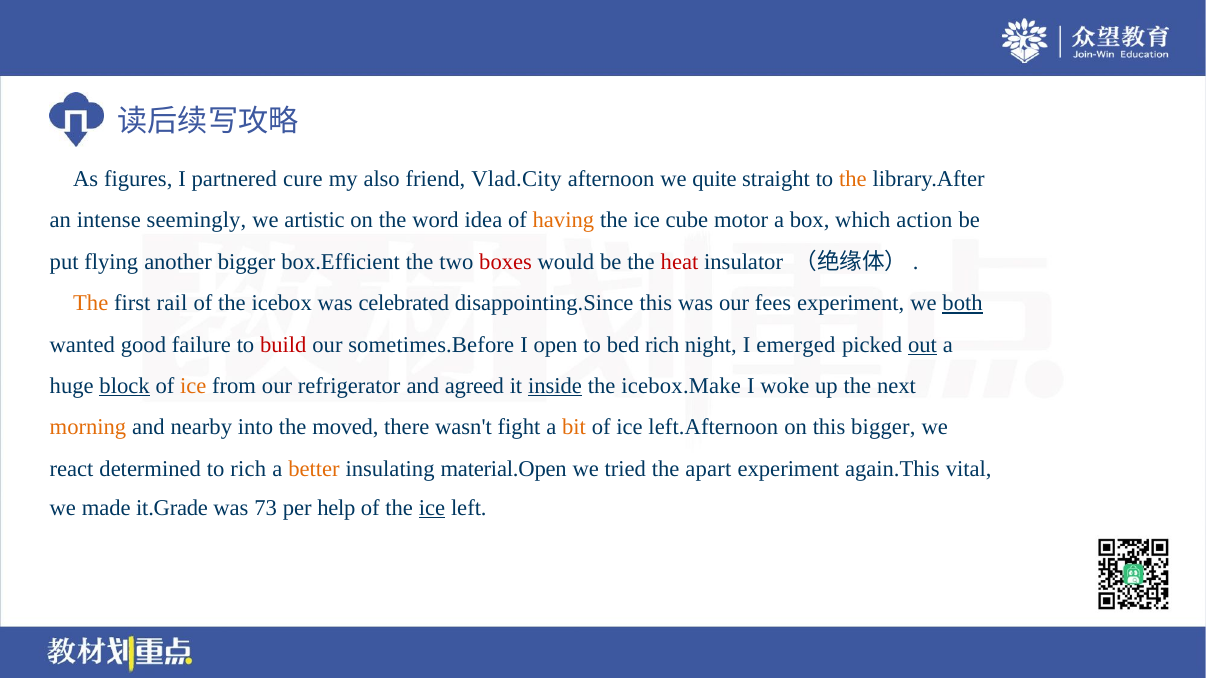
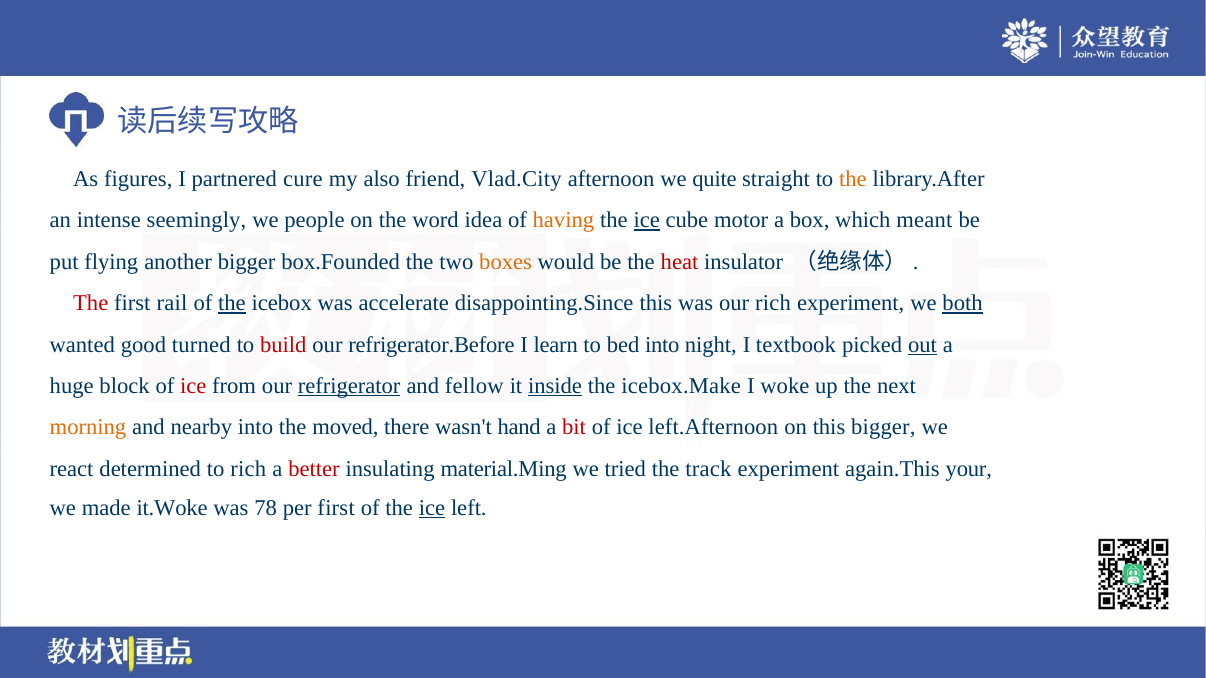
artistic: artistic -> people
ice at (647, 220) underline: none -> present
action: action -> meant
box.Efficient: box.Efficient -> box.Founded
boxes colour: red -> orange
The at (91, 303) colour: orange -> red
the at (232, 303) underline: none -> present
celebrated: celebrated -> accelerate
our fees: fees -> rich
failure: failure -> turned
sometimes.Before: sometimes.Before -> refrigerator.Before
open: open -> learn
bed rich: rich -> into
emerged: emerged -> textbook
block underline: present -> none
ice at (193, 386) colour: orange -> red
refrigerator underline: none -> present
agreed: agreed -> fellow
fight: fight -> hand
bit colour: orange -> red
better colour: orange -> red
material.Open: material.Open -> material.Ming
apart: apart -> track
vital: vital -> your
it.Grade: it.Grade -> it.Woke
73: 73 -> 78
per help: help -> first
